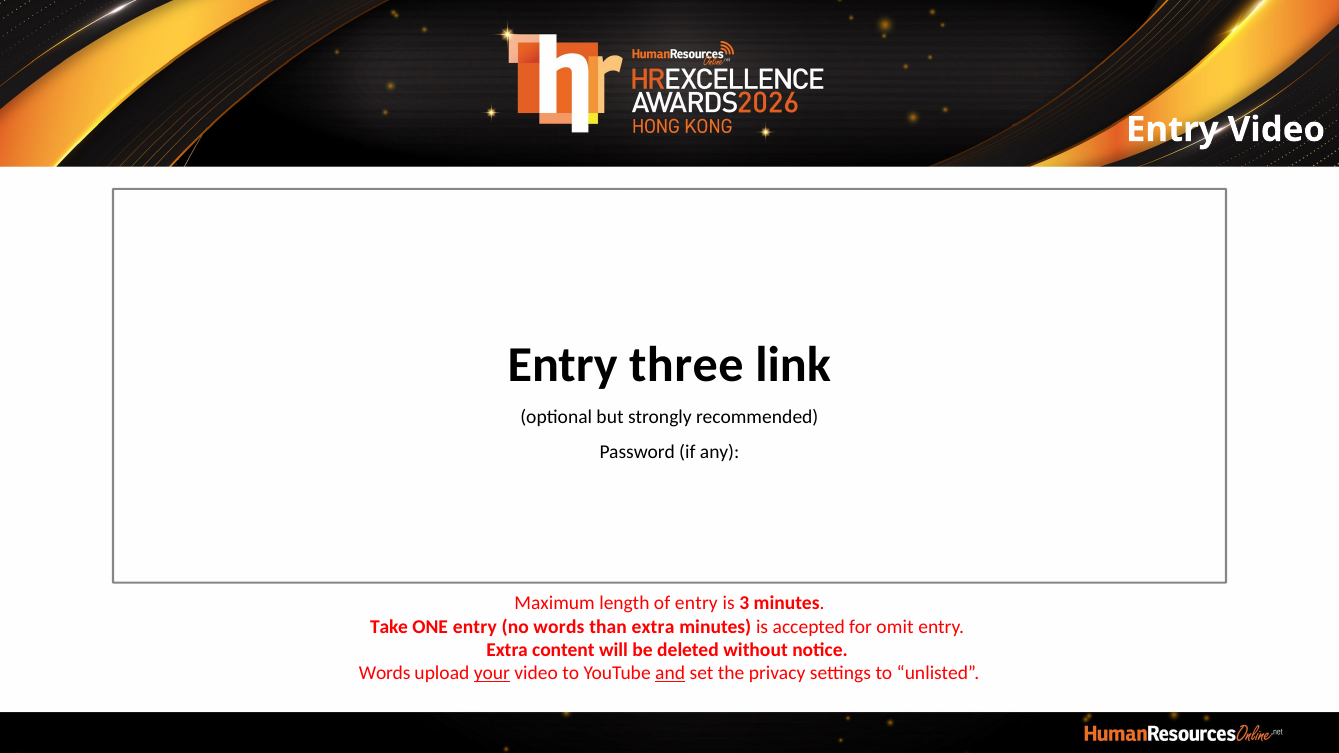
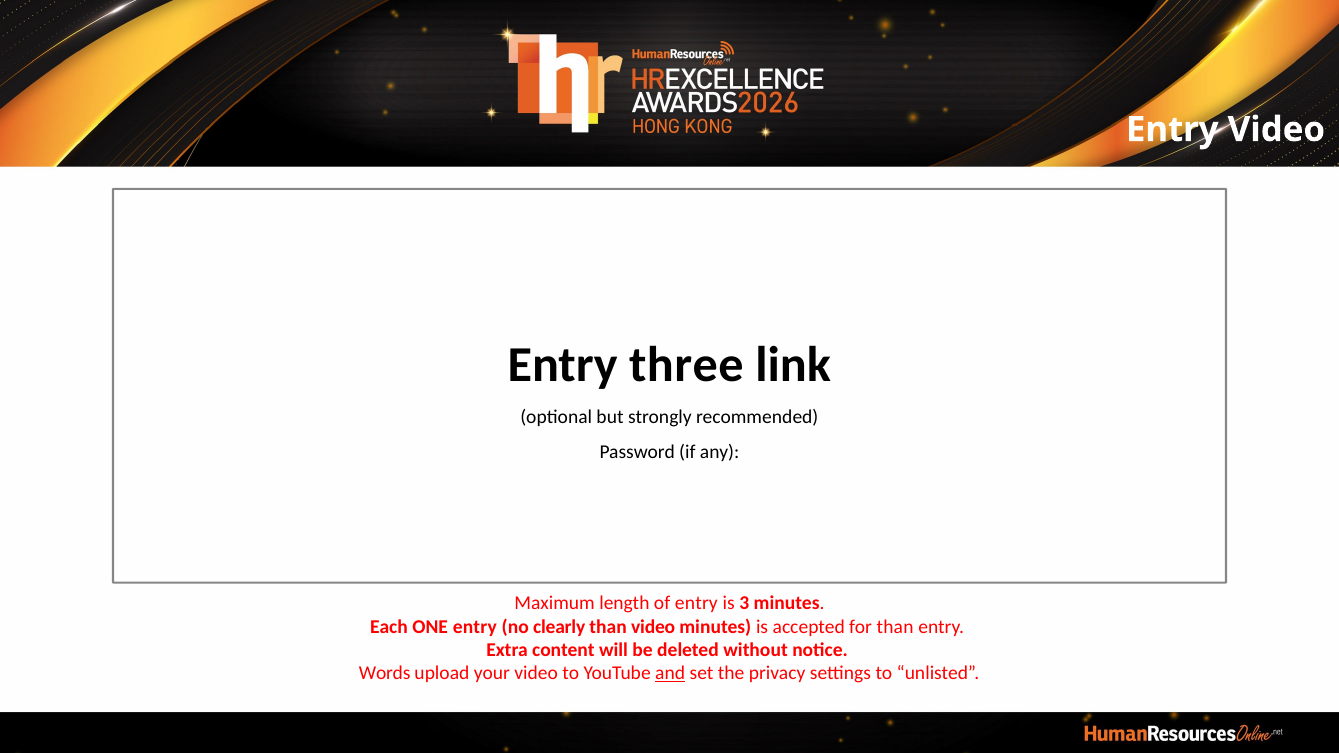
Take: Take -> Each
no words: words -> clearly
than extra: extra -> video
for omit: omit -> than
your underline: present -> none
